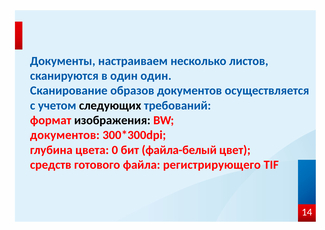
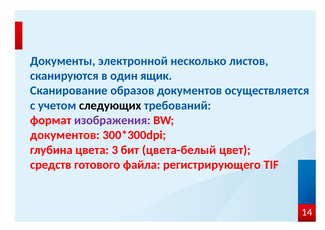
настраиваем: настраиваем -> электронной
один один: один -> ящик
изображения colour: black -> purple
0: 0 -> 3
файла-белый: файла-белый -> цвета-белый
